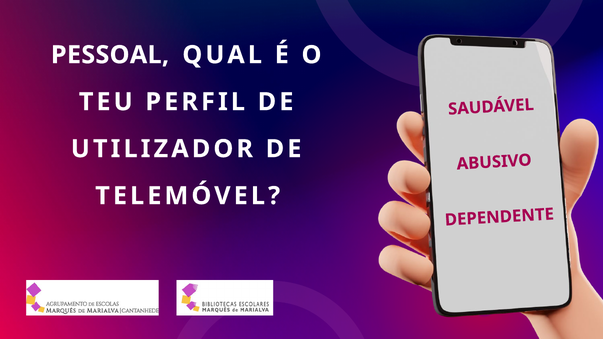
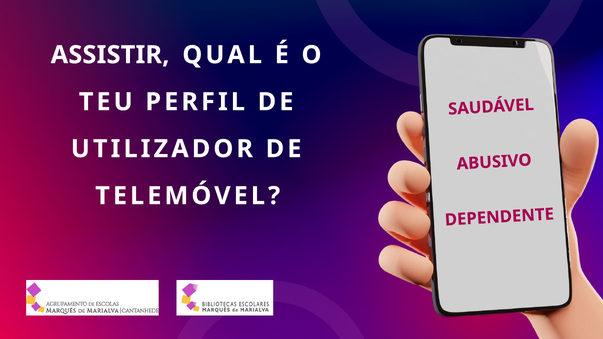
PESSOAL: PESSOAL -> ASSISTIR
